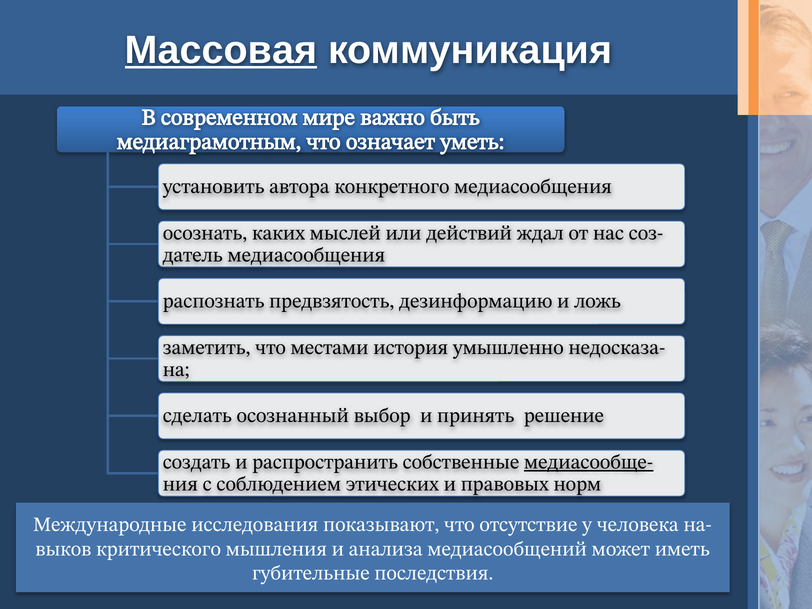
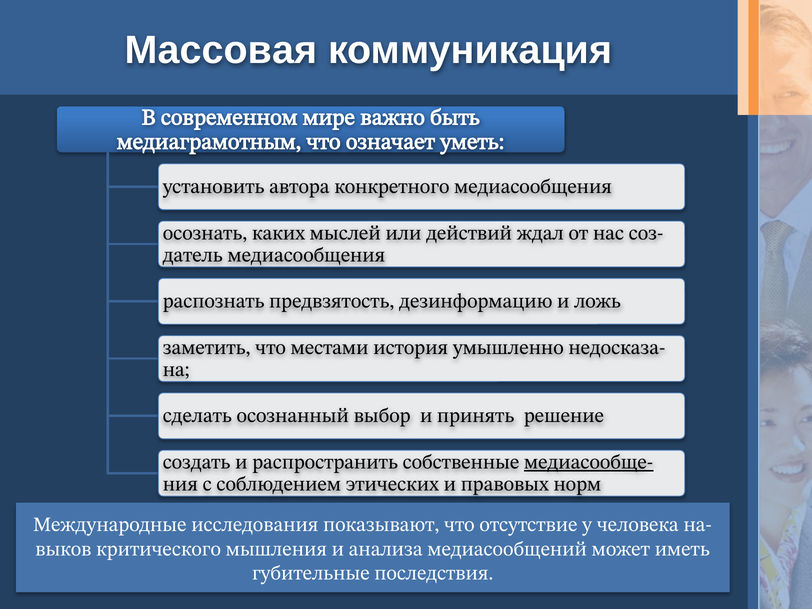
Массовая underline: present -> none
